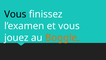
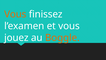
Vous at (15, 14) colour: black -> orange
